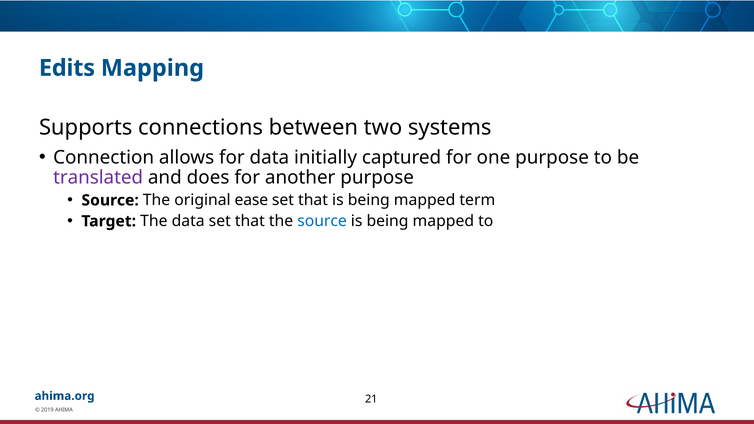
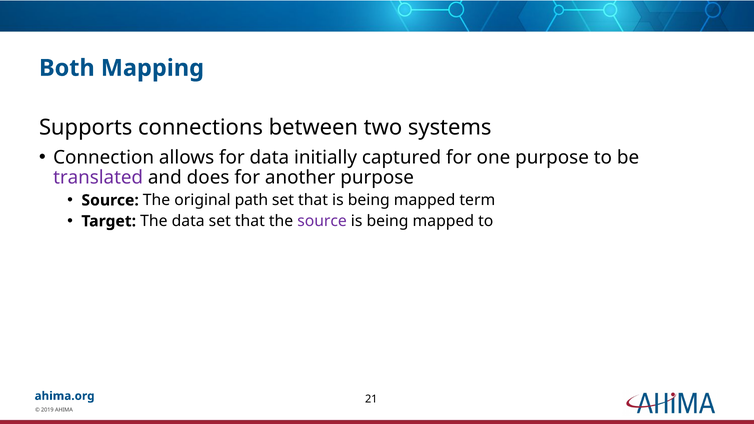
Edits: Edits -> Both
ease: ease -> path
source at (322, 221) colour: blue -> purple
